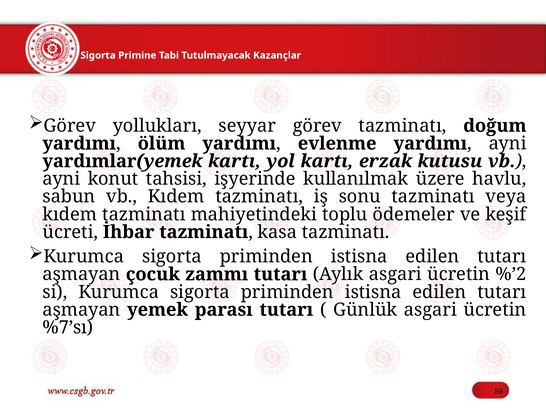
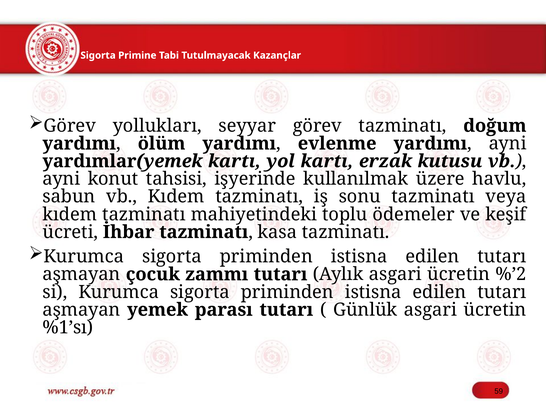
%7’sı: %7’sı -> %1’sı
